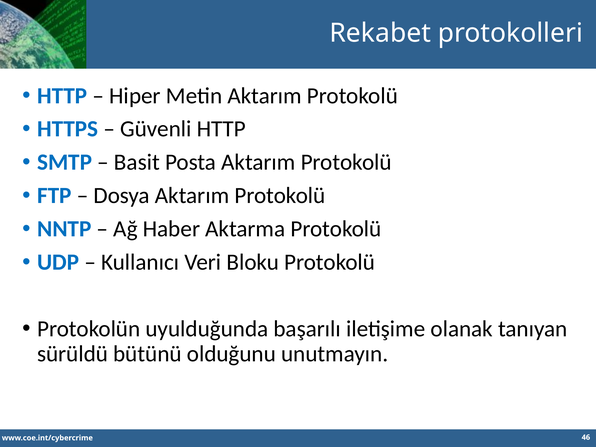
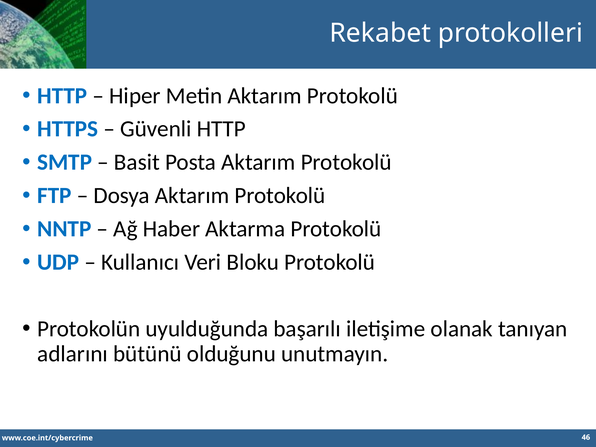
sürüldü: sürüldü -> adlarını
